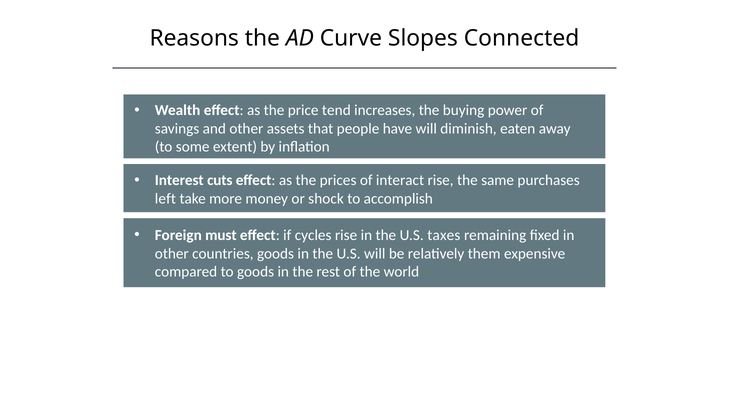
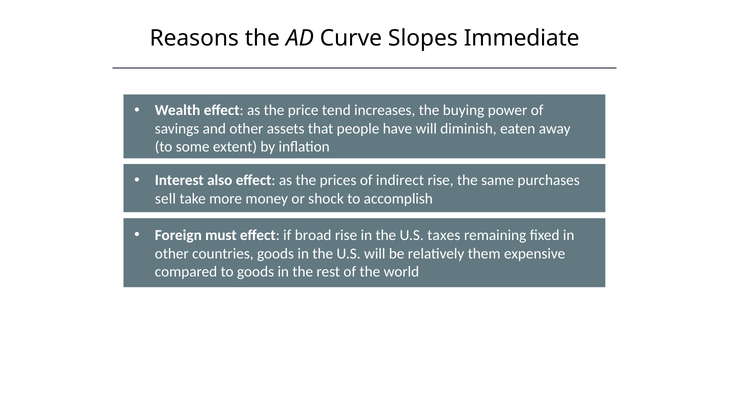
Connected: Connected -> Immediate
cuts: cuts -> also
interact: interact -> indirect
left: left -> sell
cycles: cycles -> broad
